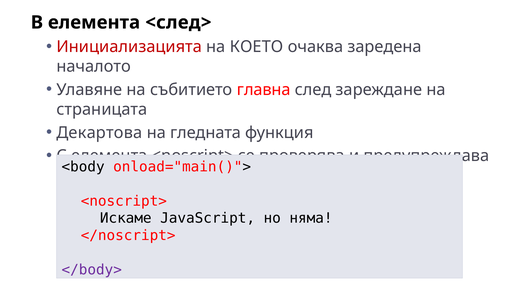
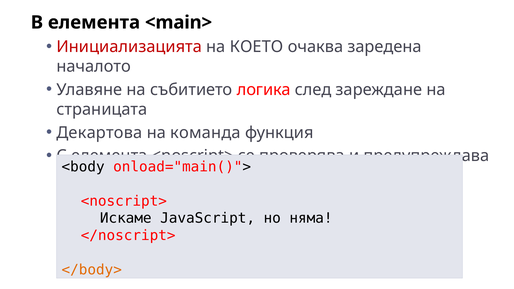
<след>: <след> -> <main>
главна: главна -> логика
гледната: гледната -> команда
</body> colour: purple -> orange
